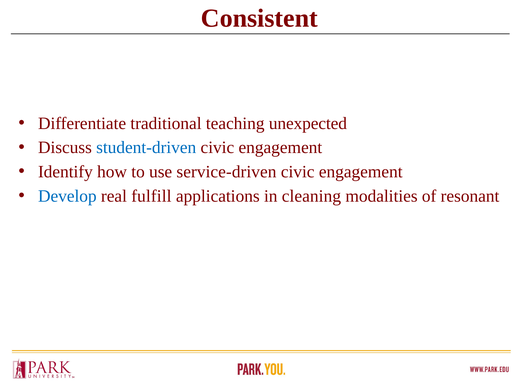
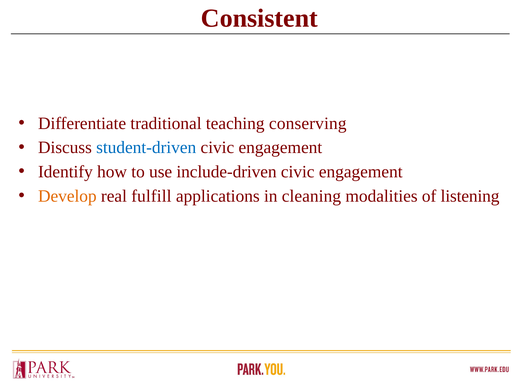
unexpected: unexpected -> conserving
service-driven: service-driven -> include-driven
Develop colour: blue -> orange
resonant: resonant -> listening
